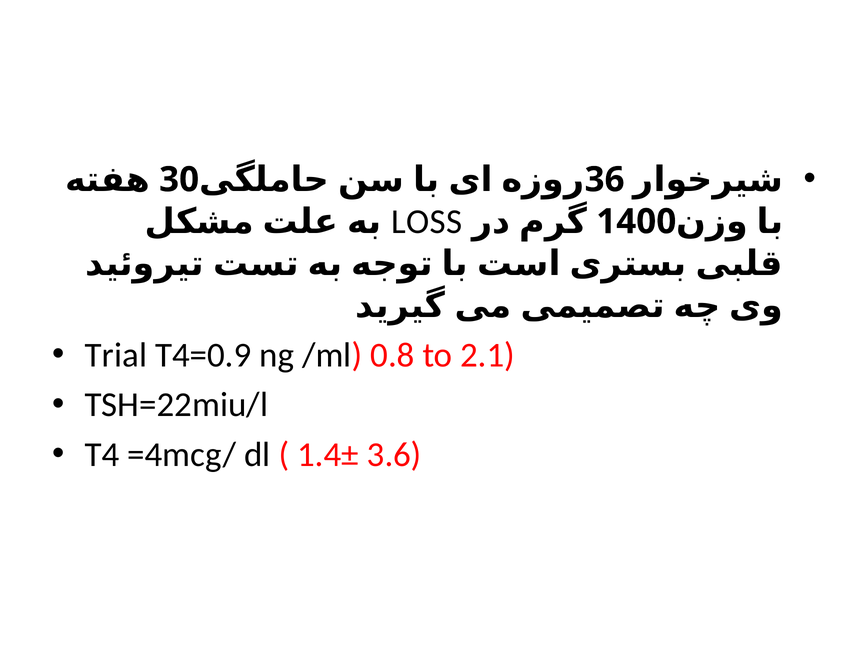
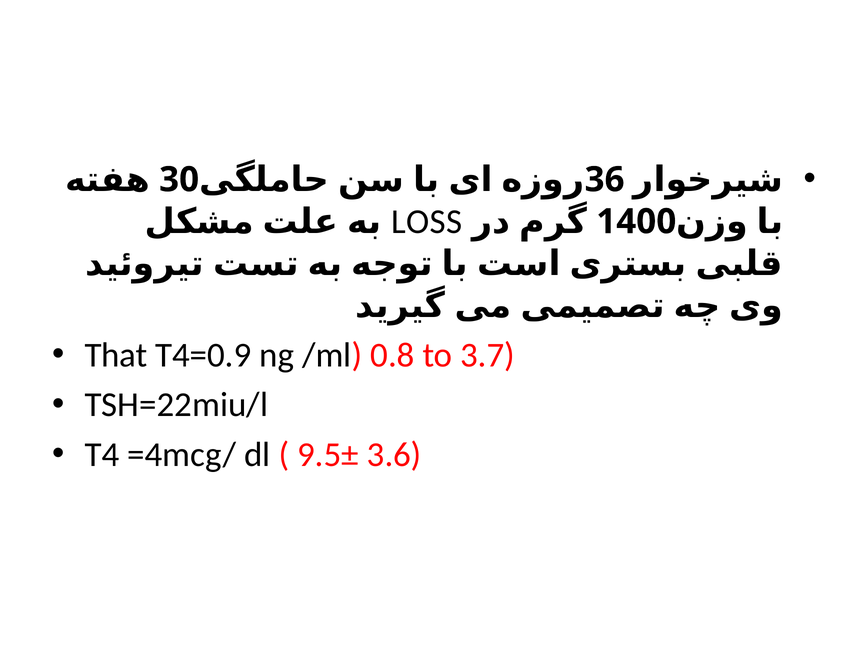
Trial: Trial -> That
2.1: 2.1 -> 3.7
1.4±: 1.4± -> 9.5±
